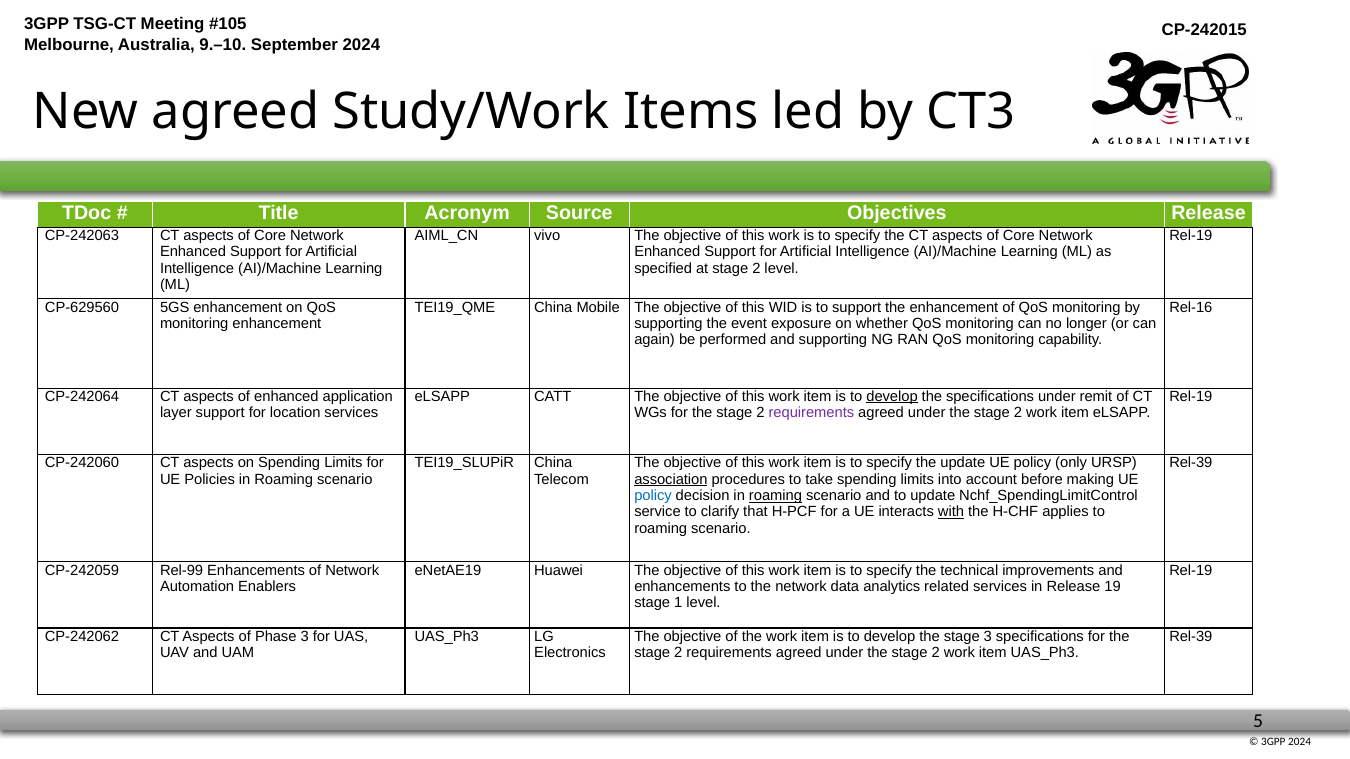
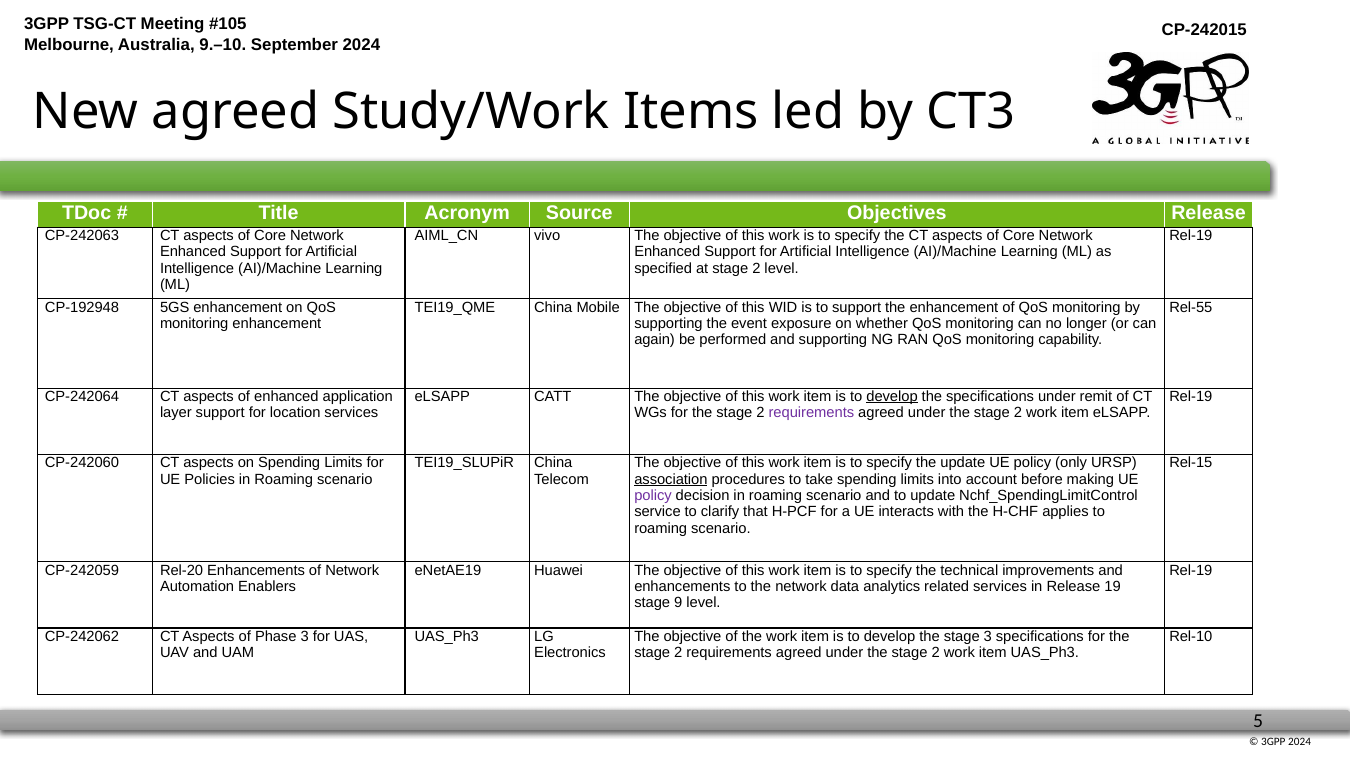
CP-629560: CP-629560 -> CP-192948
Rel-16: Rel-16 -> Rel-55
Rel-39 at (1191, 463): Rel-39 -> Rel-15
policy at (653, 496) colour: blue -> purple
roaming at (775, 496) underline: present -> none
with underline: present -> none
Rel-99: Rel-99 -> Rel-20
1: 1 -> 9
Rel-39 at (1191, 637): Rel-39 -> Rel-10
